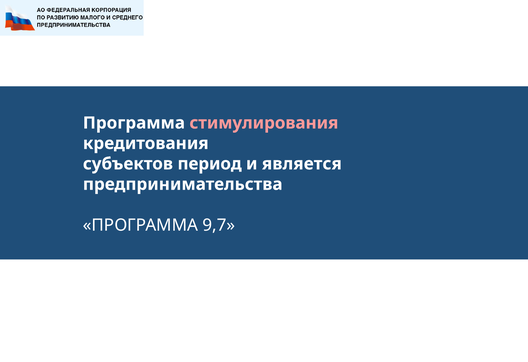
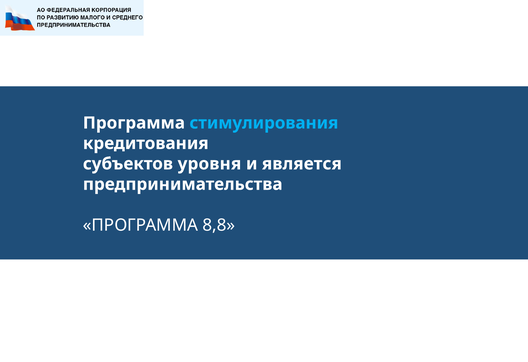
стимулирования colour: pink -> light blue
период: период -> уровня
9,7: 9,7 -> 8,8
